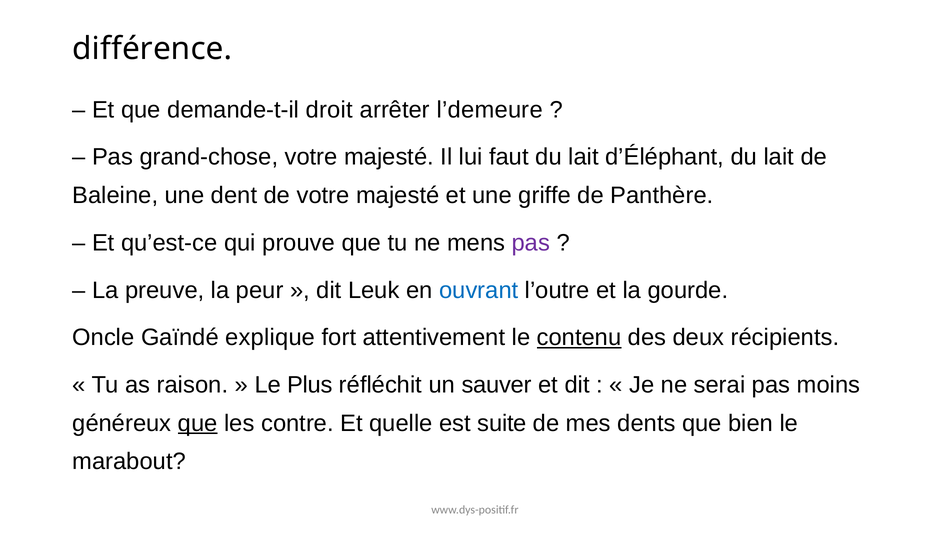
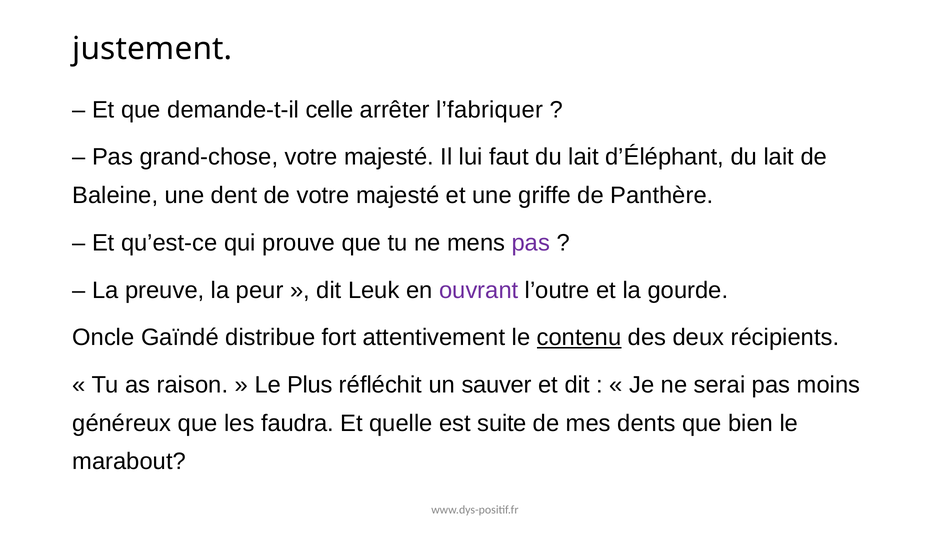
différence: différence -> justement
droit: droit -> celle
l’demeure: l’demeure -> l’fabriquer
ouvrant colour: blue -> purple
explique: explique -> distribue
que at (198, 424) underline: present -> none
contre: contre -> faudra
